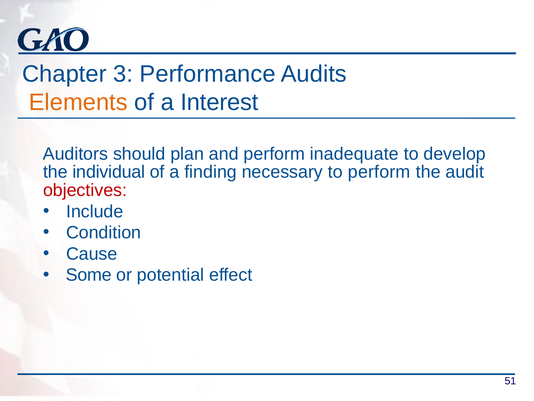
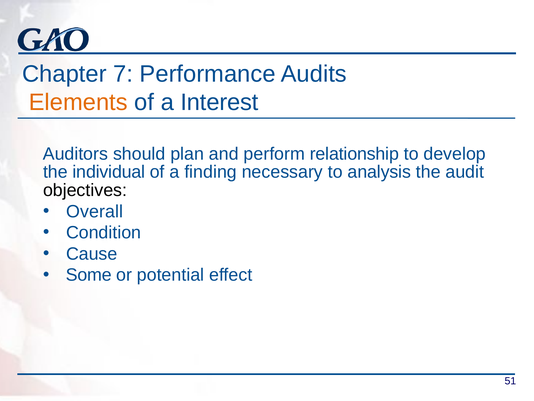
3: 3 -> 7
inadequate: inadequate -> relationship
to perform: perform -> analysis
objectives colour: red -> black
Include: Include -> Overall
